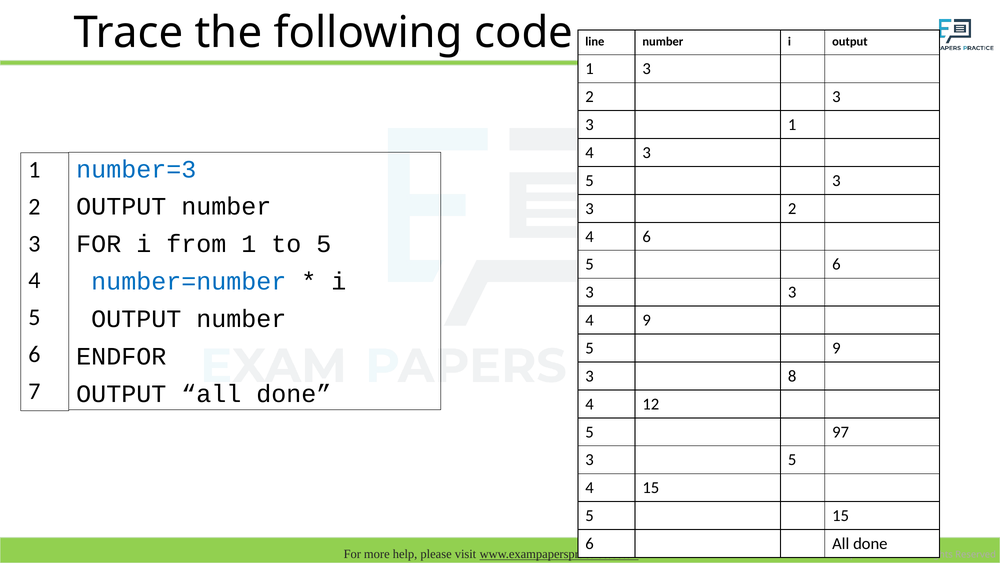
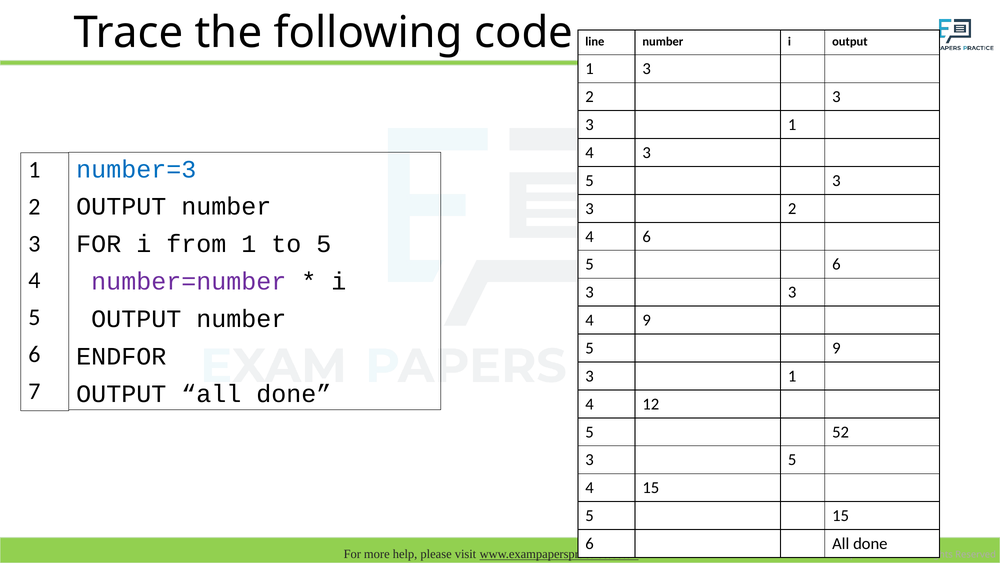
number=number colour: blue -> purple
8 at (792, 376): 8 -> 1
97: 97 -> 52
